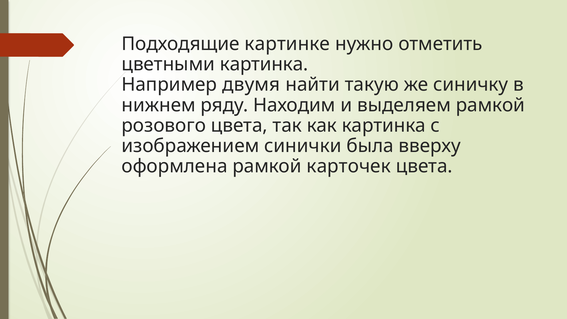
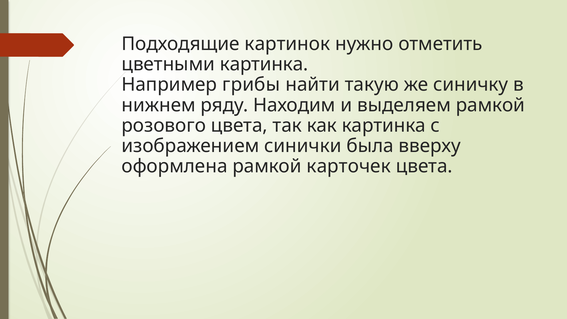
картинке: картинке -> картинок
двумя: двумя -> грибы
